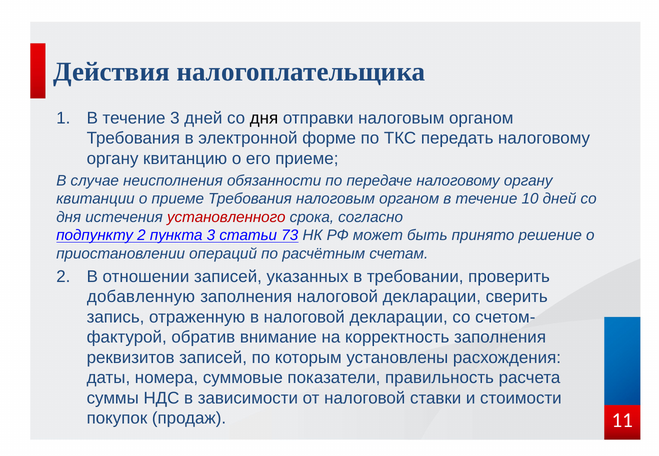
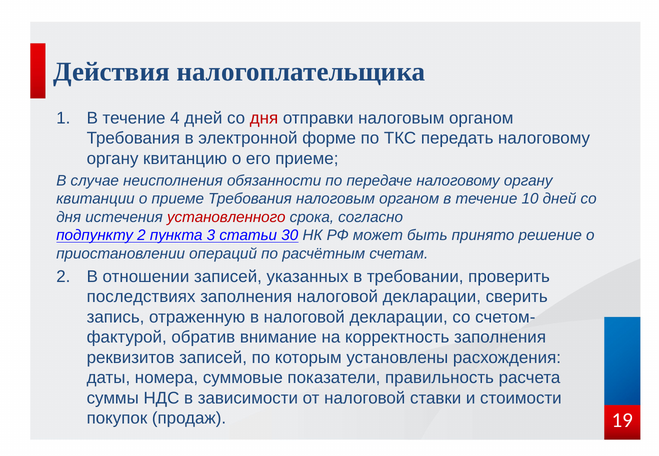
течение 3: 3 -> 4
дня at (264, 118) colour: black -> red
73: 73 -> 30
добавленную: добавленную -> последствиях
11: 11 -> 19
